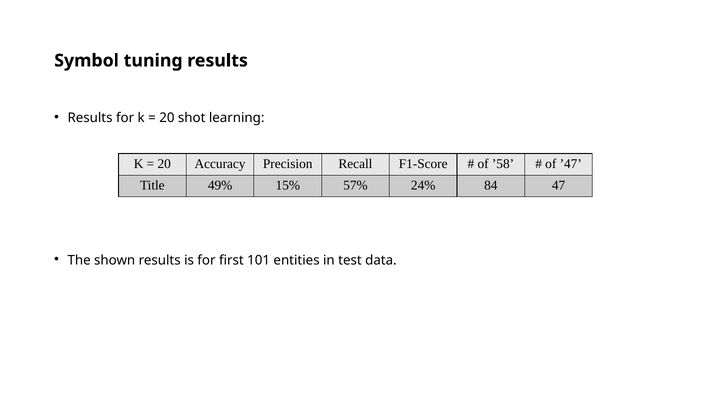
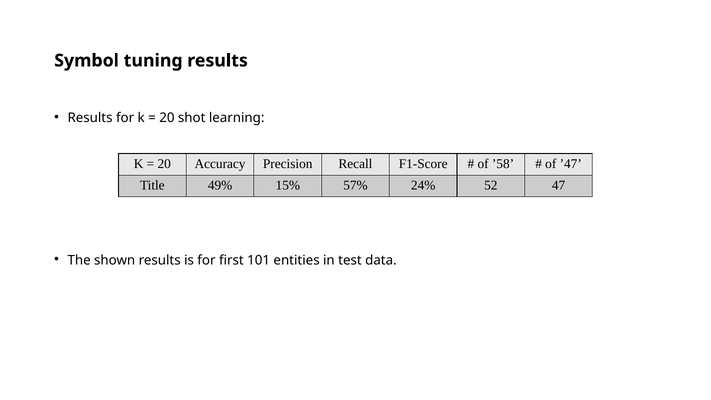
84: 84 -> 52
